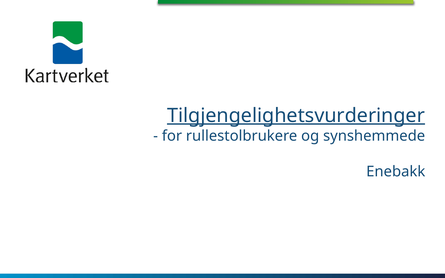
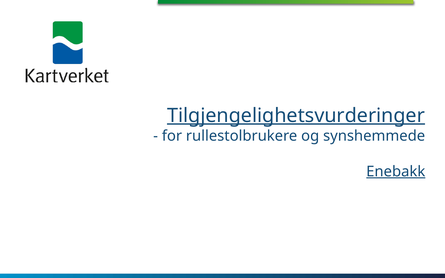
Enebakk underline: none -> present
